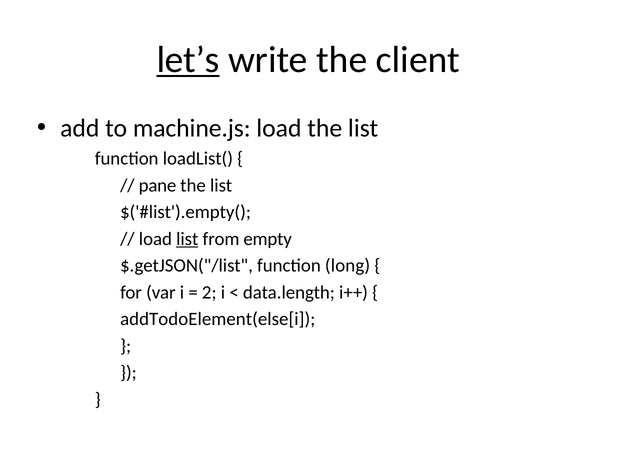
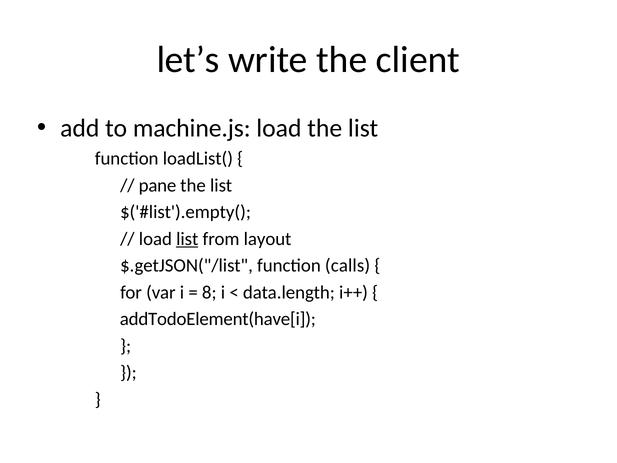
let’s underline: present -> none
empty: empty -> layout
long: long -> calls
2: 2 -> 8
addTodoElement(else[i: addTodoElement(else[i -> addTodoElement(have[i
